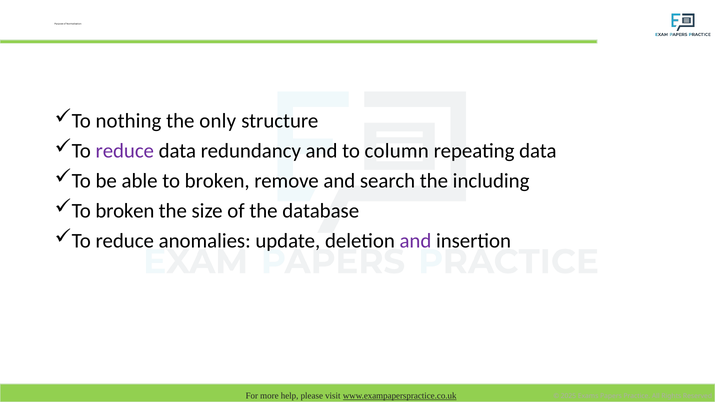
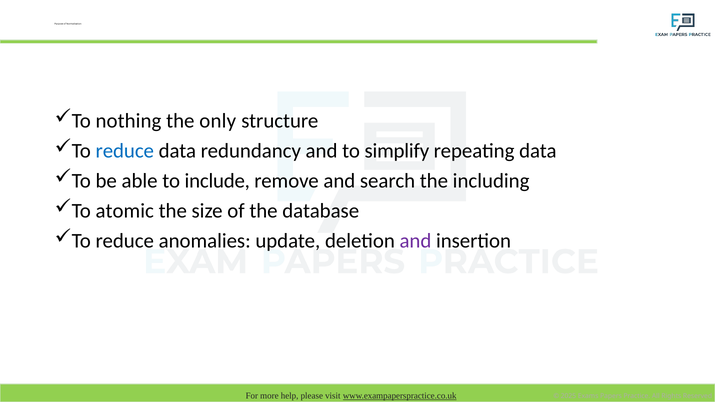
reduce at (125, 151) colour: purple -> blue
column: column -> simplify
able to broken: broken -> include
broken at (125, 211): broken -> atomic
